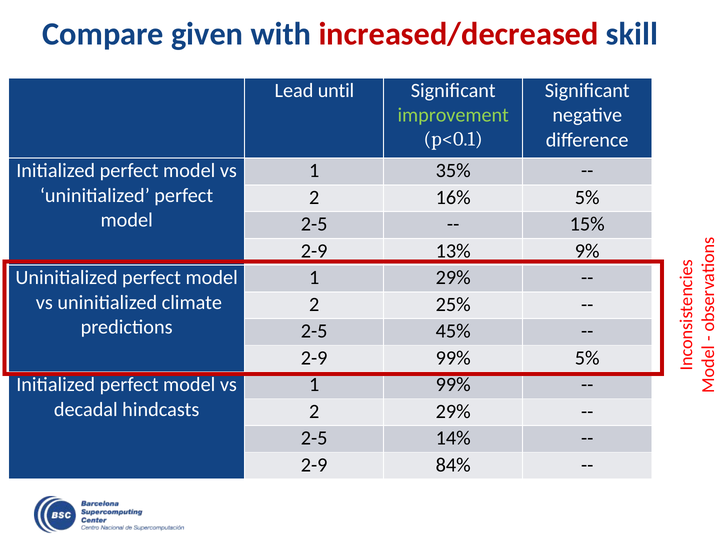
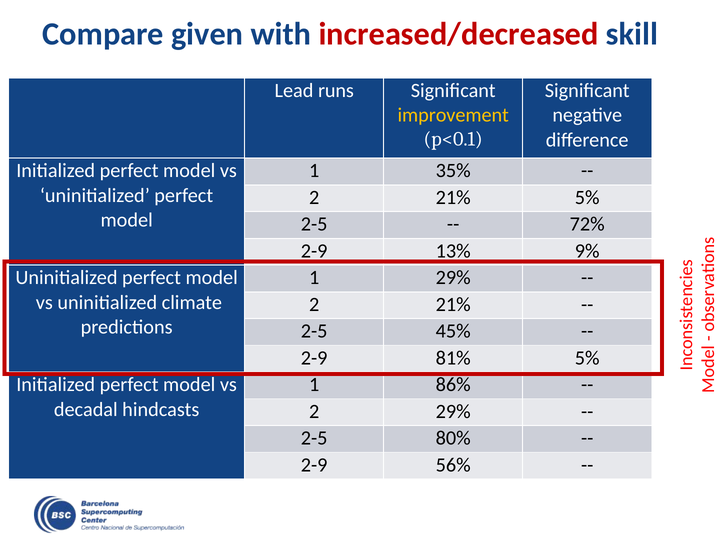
until: until -> runs
improvement colour: light green -> yellow
16% at (453, 197): 16% -> 21%
15%: 15% -> 72%
25% at (453, 304): 25% -> 21%
2-9 99%: 99% -> 81%
1 99%: 99% -> 86%
14%: 14% -> 80%
84%: 84% -> 56%
